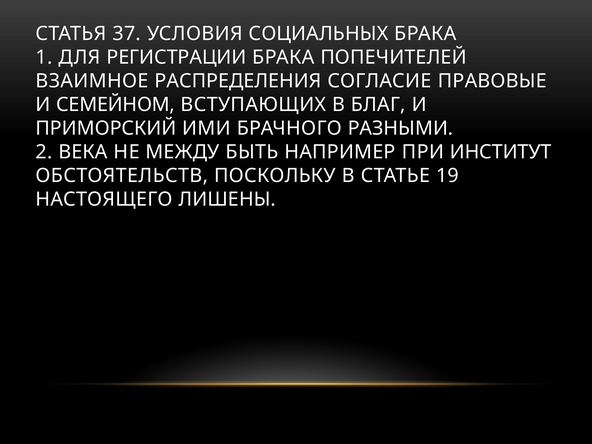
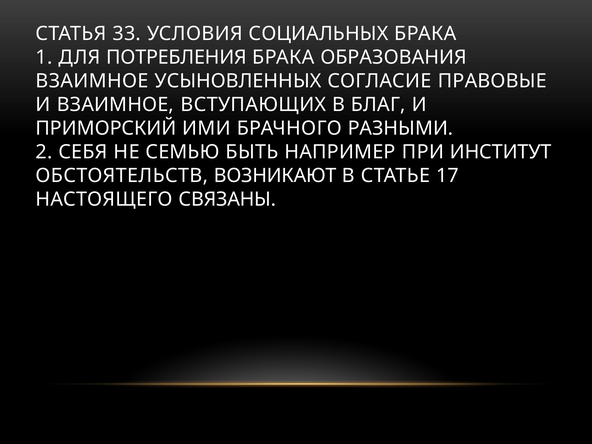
37: 37 -> 33
РЕГИСТРАЦИИ: РЕГИСТРАЦИИ -> ПОТРЕБЛЕНИЯ
ПОПЕЧИТЕЛЕЙ: ПОПЕЧИТЕЛЕЙ -> ОБРАЗОВАНИЯ
РАСПРЕДЕЛЕНИЯ: РАСПРЕДЕЛЕНИЯ -> УСЫНОВЛЕННЫХ
И СЕМЕЙНОМ: СЕМЕЙНОМ -> ВЗАИМНОЕ
ВЕКА: ВЕКА -> СЕБЯ
МЕЖДУ: МЕЖДУ -> СЕМЬЮ
ПОСКОЛЬКУ: ПОСКОЛЬКУ -> ВОЗНИКАЮТ
19: 19 -> 17
ЛИШЕНЫ: ЛИШЕНЫ -> СВЯЗАНЫ
